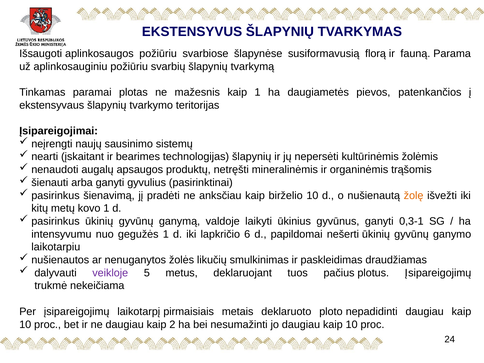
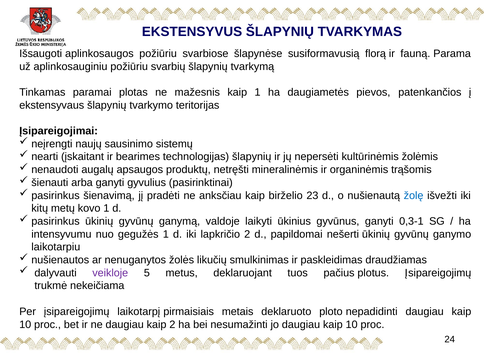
birželio 10: 10 -> 23
žolę colour: orange -> blue
lapkričio 6: 6 -> 2
